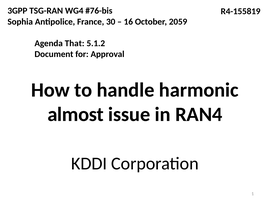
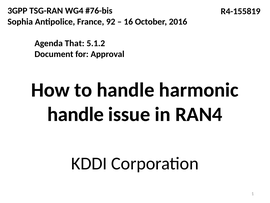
30: 30 -> 92
2059: 2059 -> 2016
almost at (76, 114): almost -> handle
